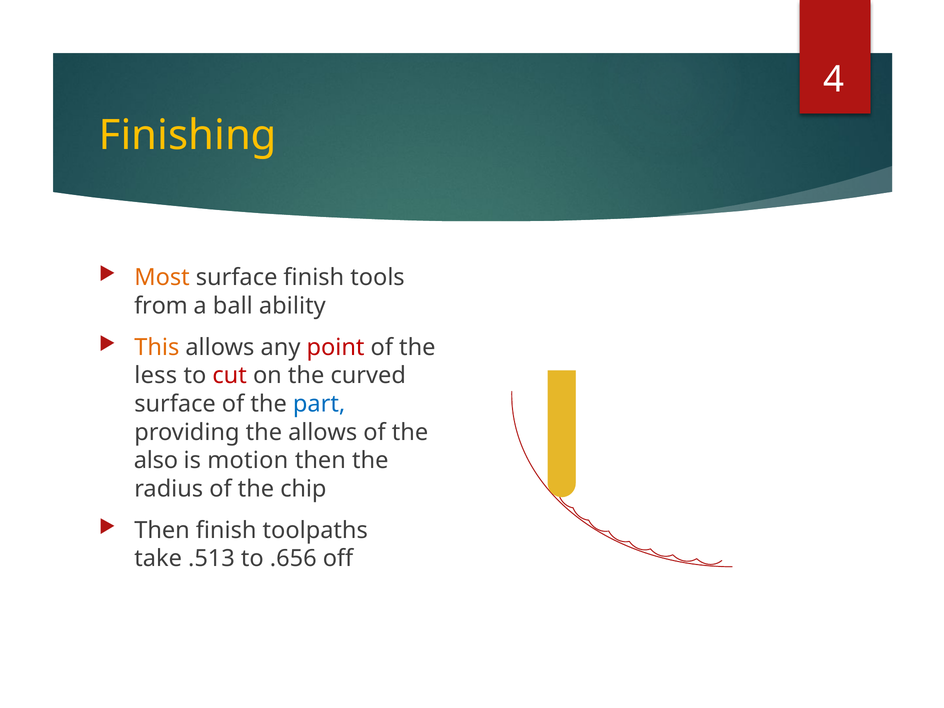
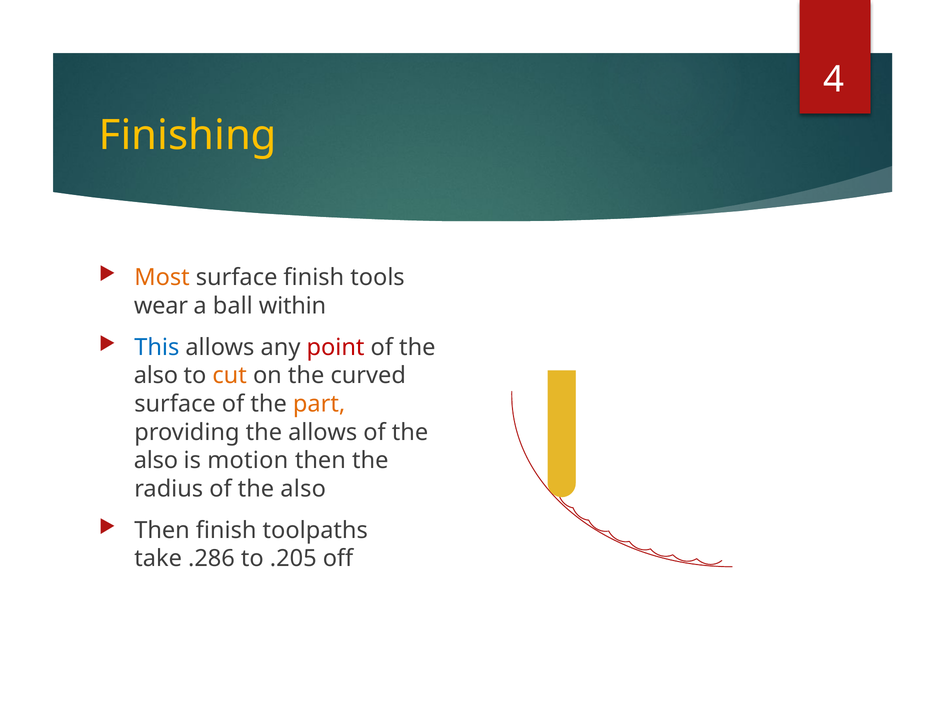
from: from -> wear
ability: ability -> within
This colour: orange -> blue
less at (156, 376): less -> also
cut colour: red -> orange
part colour: blue -> orange
radius of the chip: chip -> also
.513: .513 -> .286
.656: .656 -> .205
